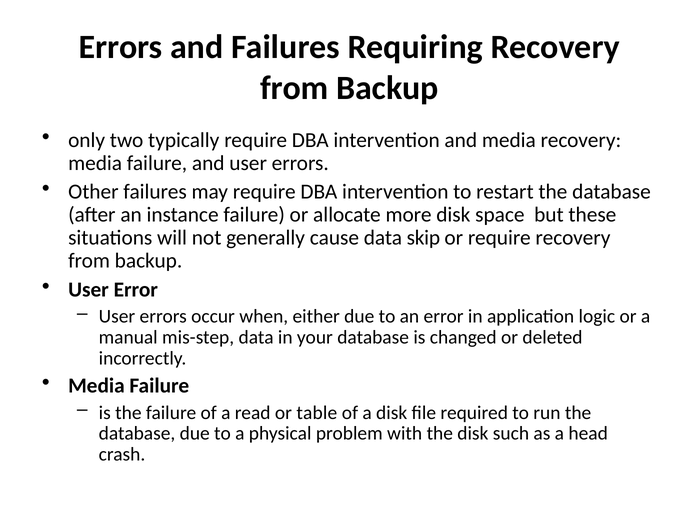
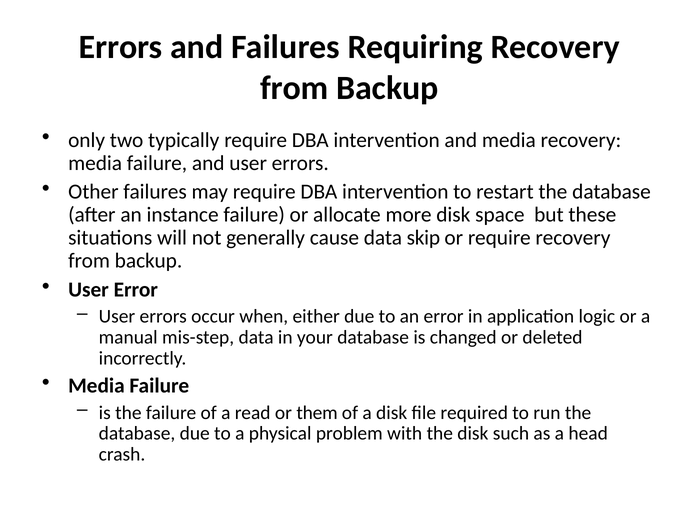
table: table -> them
